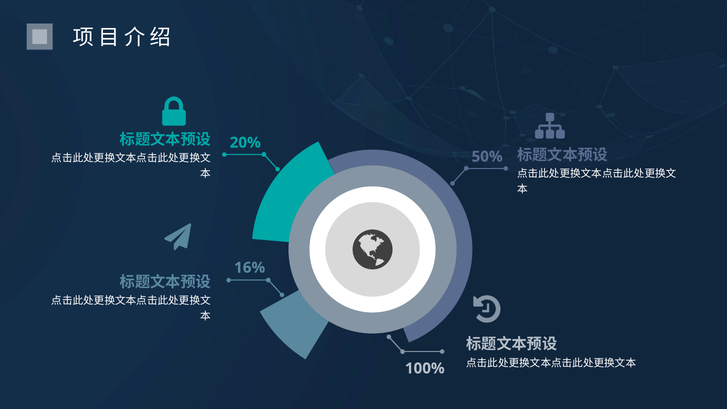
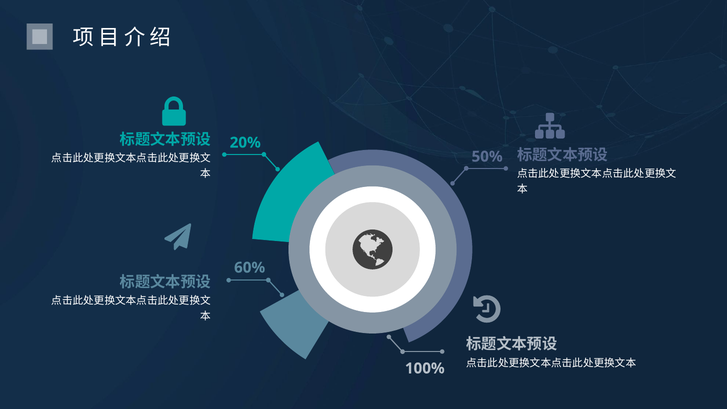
16%: 16% -> 60%
